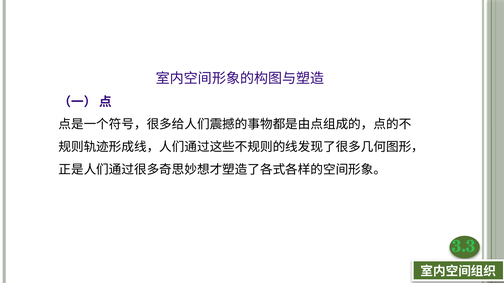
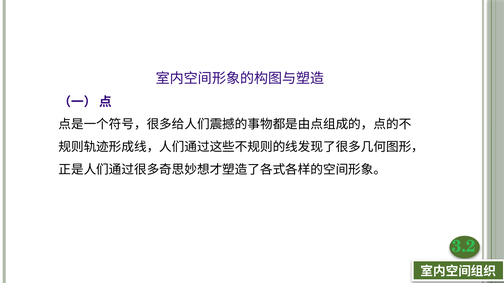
3.3: 3.3 -> 3.2
